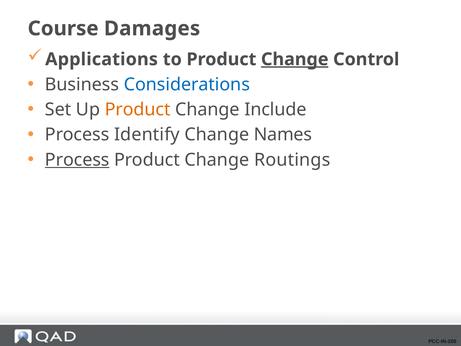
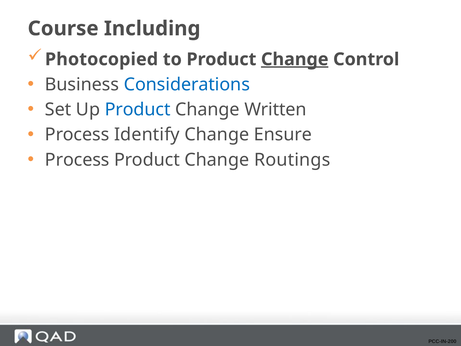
Damages: Damages -> Including
Applications: Applications -> Photocopied
Product at (138, 110) colour: orange -> blue
Include: Include -> Written
Names: Names -> Ensure
Process at (77, 160) underline: present -> none
